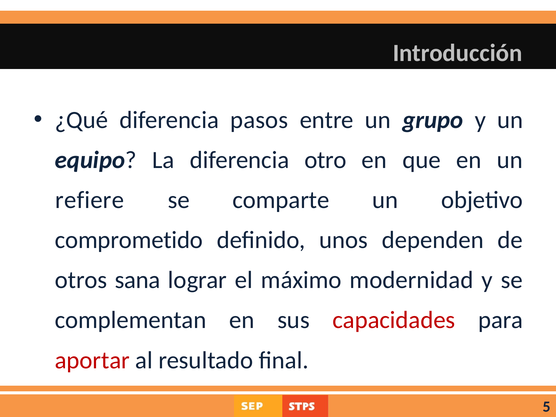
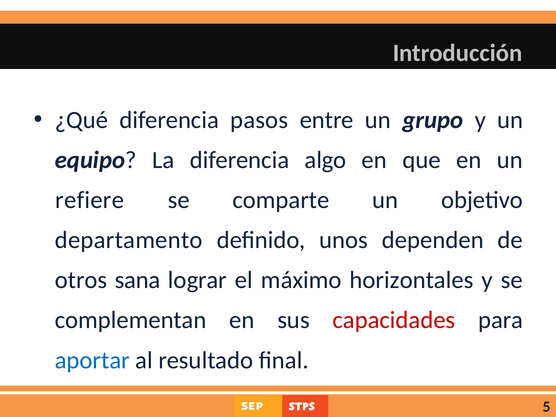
otro: otro -> algo
comprometido: comprometido -> departamento
modernidad: modernidad -> horizontales
aportar colour: red -> blue
